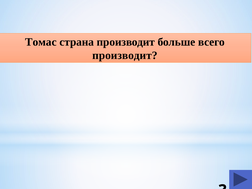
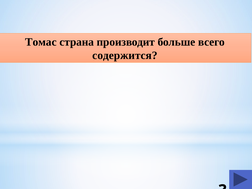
производит at (125, 55): производит -> содержится
